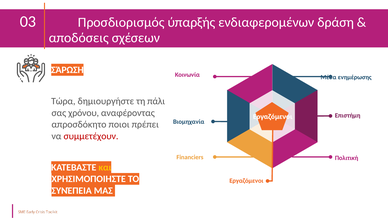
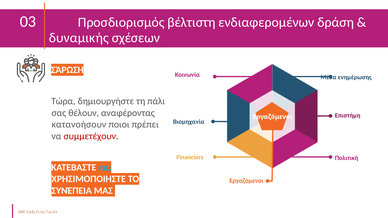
ύπαρξής: ύπαρξής -> βέλτιστη
αποδόσεις: αποδόσεις -> δυναμικής
χρόνου: χρόνου -> θέλουν
απροσδόκητο: απροσδόκητο -> κατανοήσουν
και colour: yellow -> light blue
